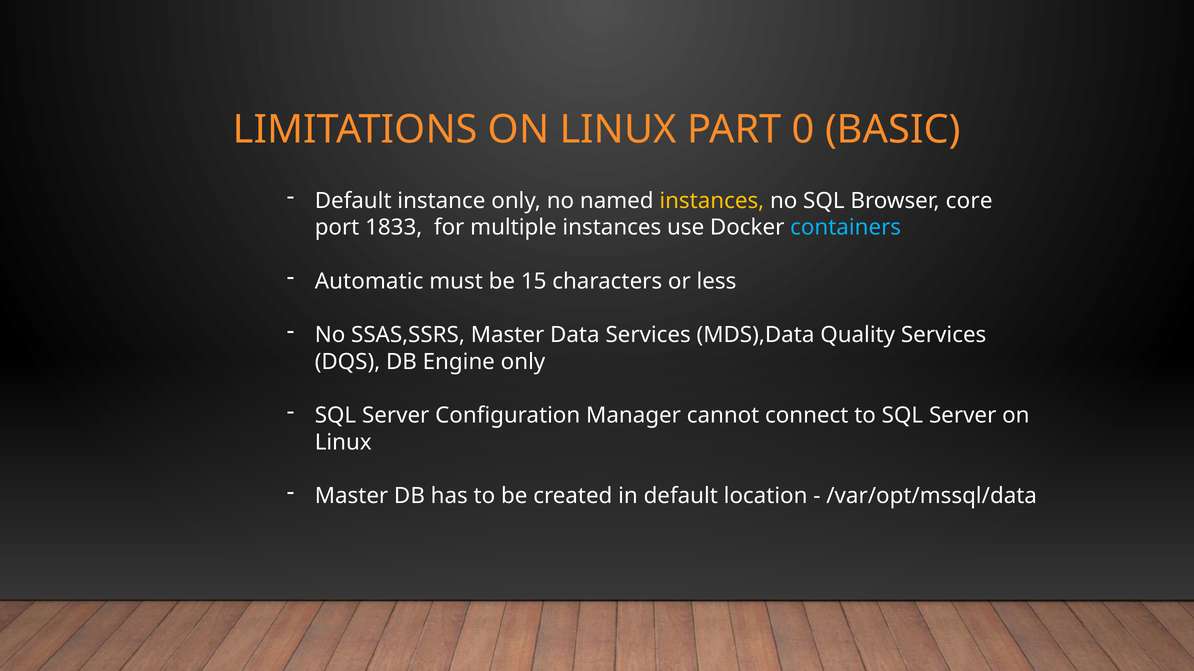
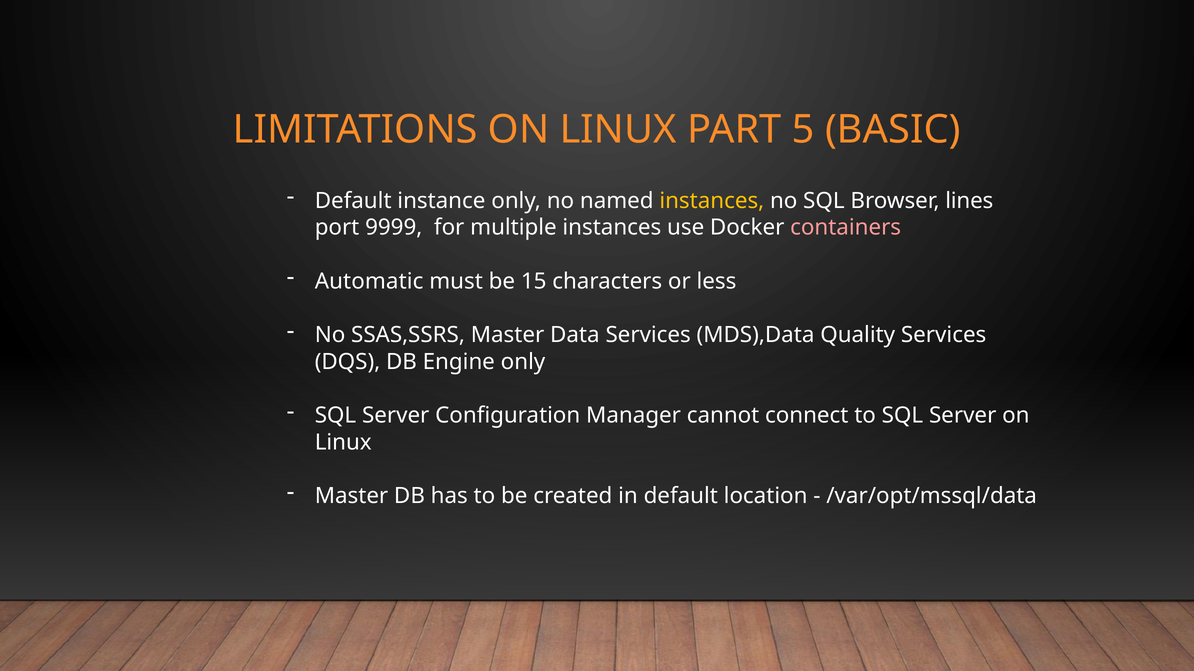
0: 0 -> 5
core: core -> lines
1833: 1833 -> 9999
containers colour: light blue -> pink
